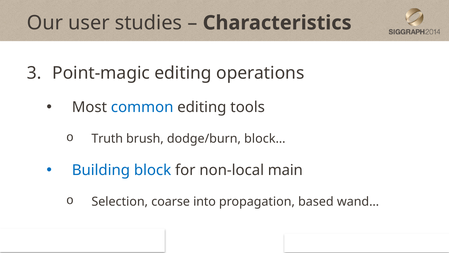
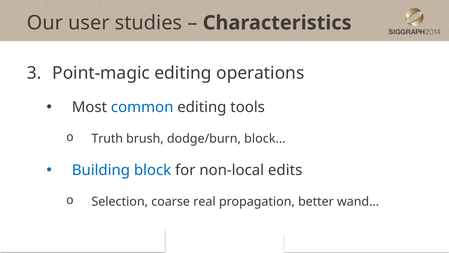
main: main -> edits
into: into -> real
based: based -> better
